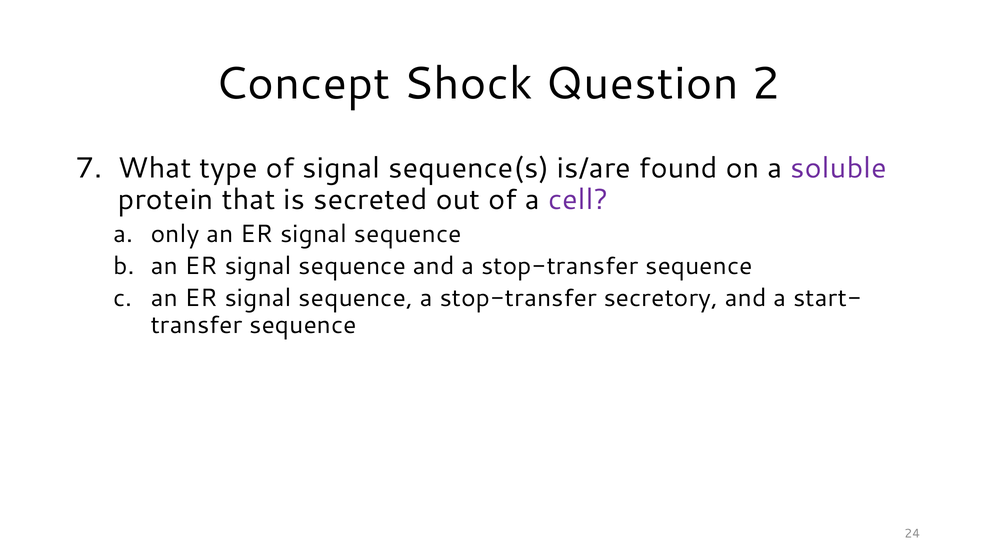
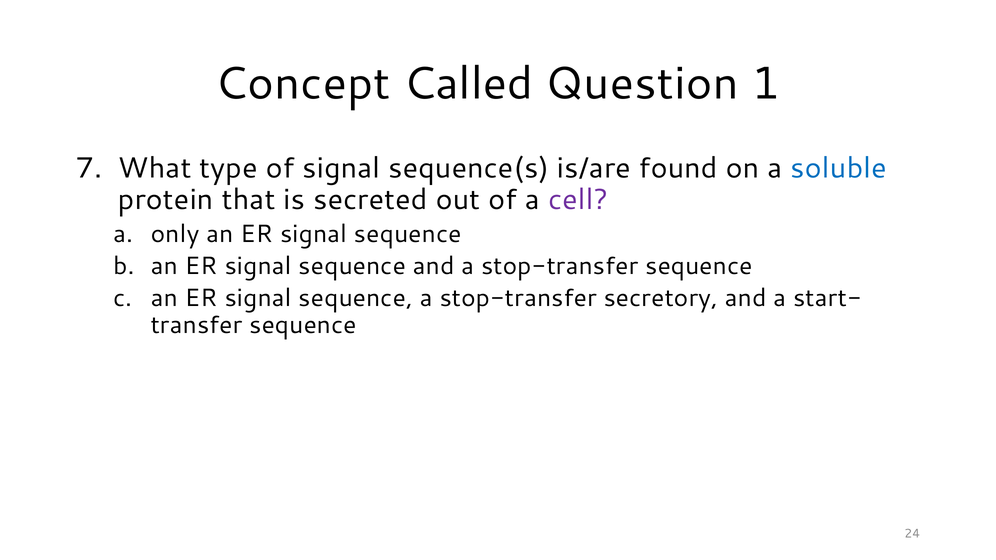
Shock: Shock -> Called
2: 2 -> 1
soluble colour: purple -> blue
